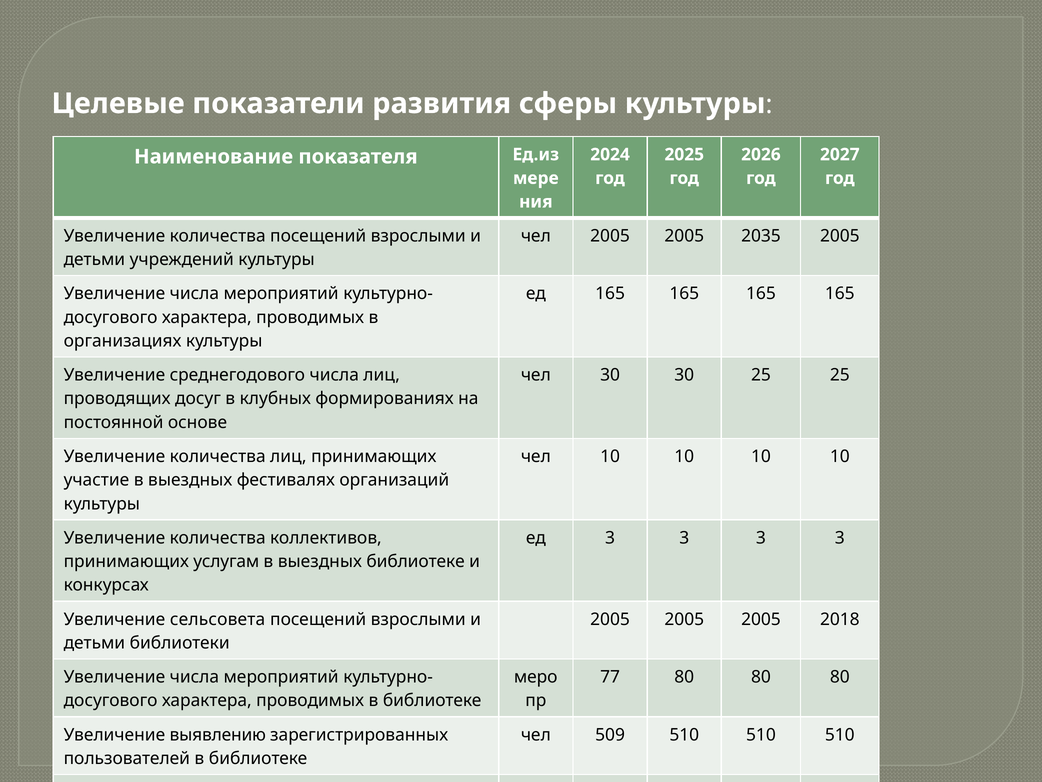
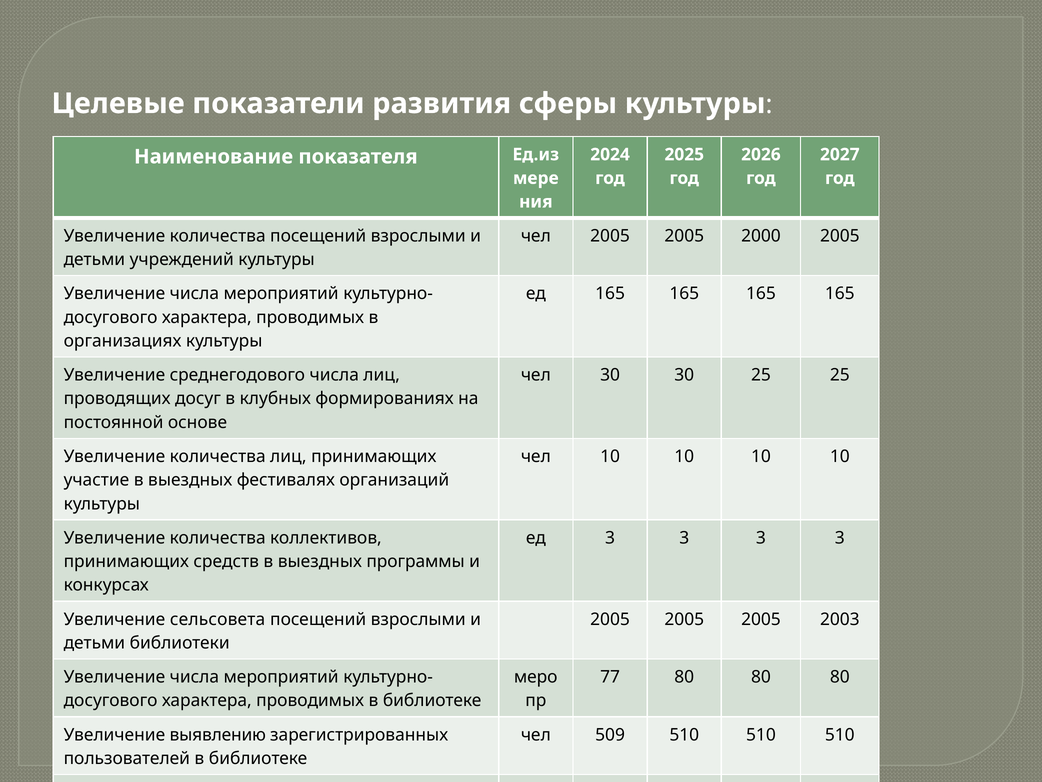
2035: 2035 -> 2000
услугам: услугам -> средств
выездных библиотеке: библиотеке -> программы
2018: 2018 -> 2003
